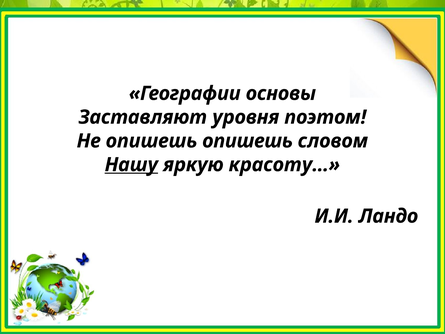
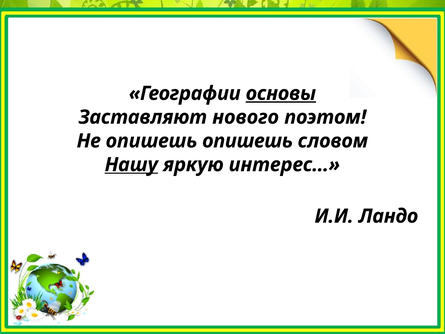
основы underline: none -> present
уровня: уровня -> нового
красоту…: красоту… -> интерес…
